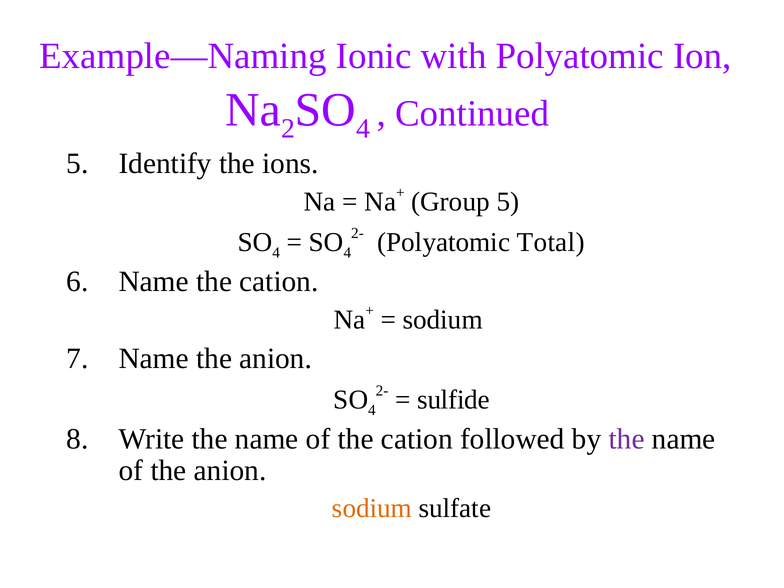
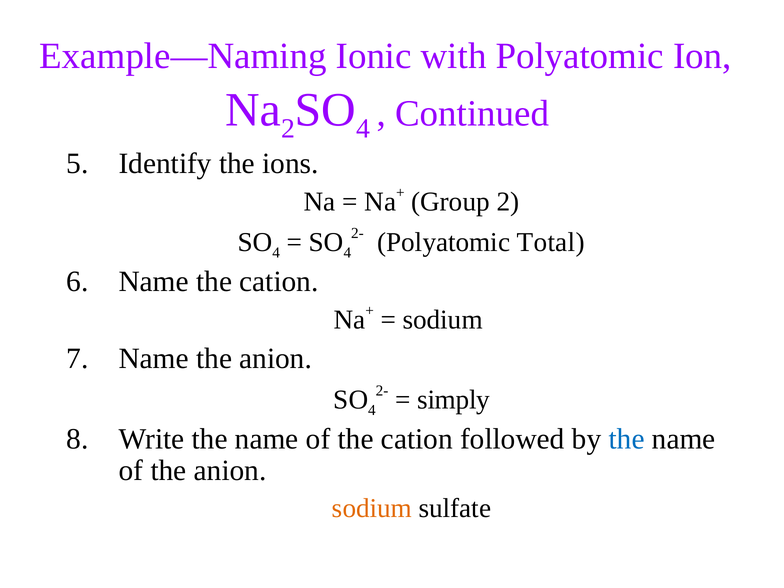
Group 5: 5 -> 2
sulfide: sulfide -> simply
the at (627, 439) colour: purple -> blue
